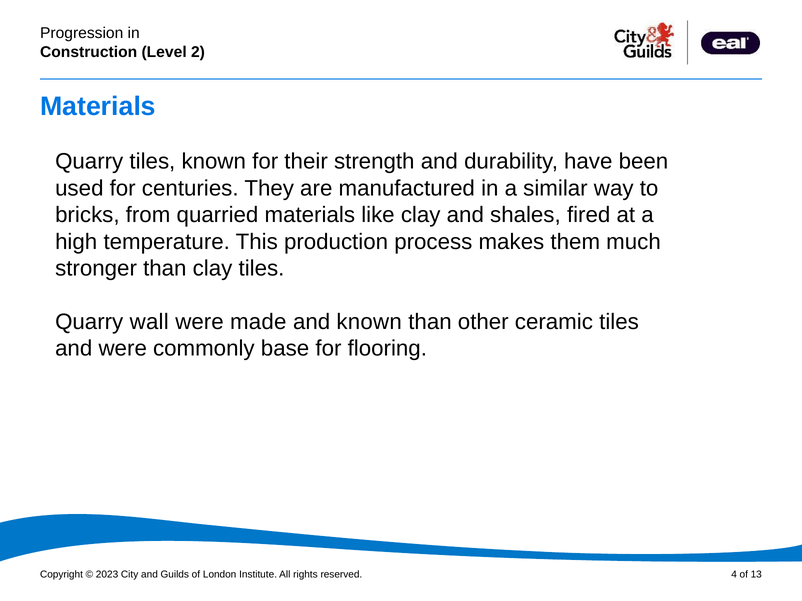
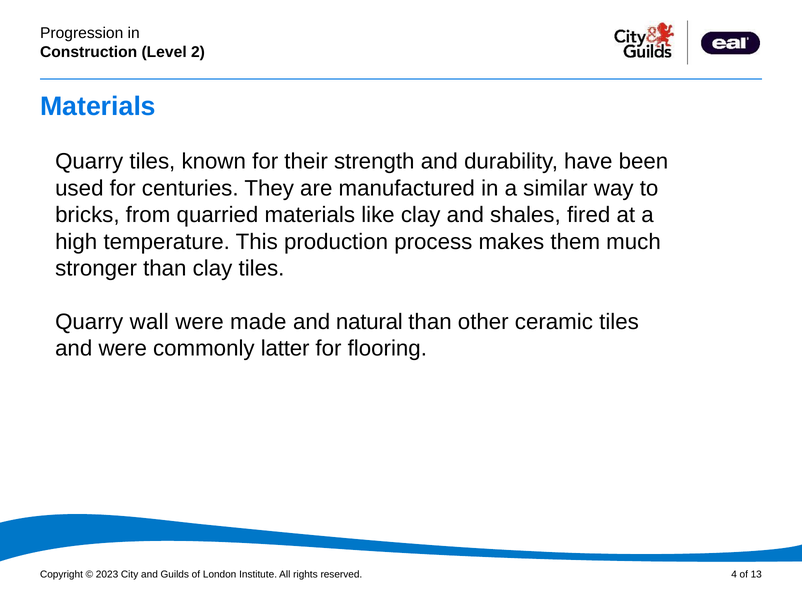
and known: known -> natural
base: base -> latter
